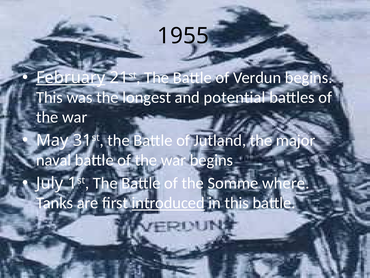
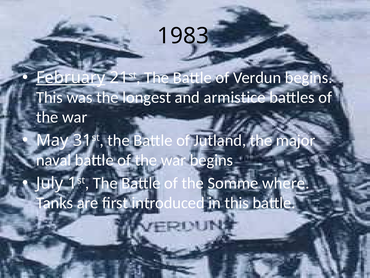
1955: 1955 -> 1983
potential: potential -> armistice
introduced underline: present -> none
